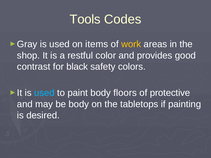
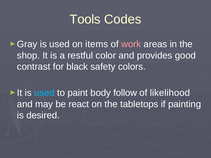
work colour: yellow -> pink
floors: floors -> follow
protective: protective -> likelihood
be body: body -> react
